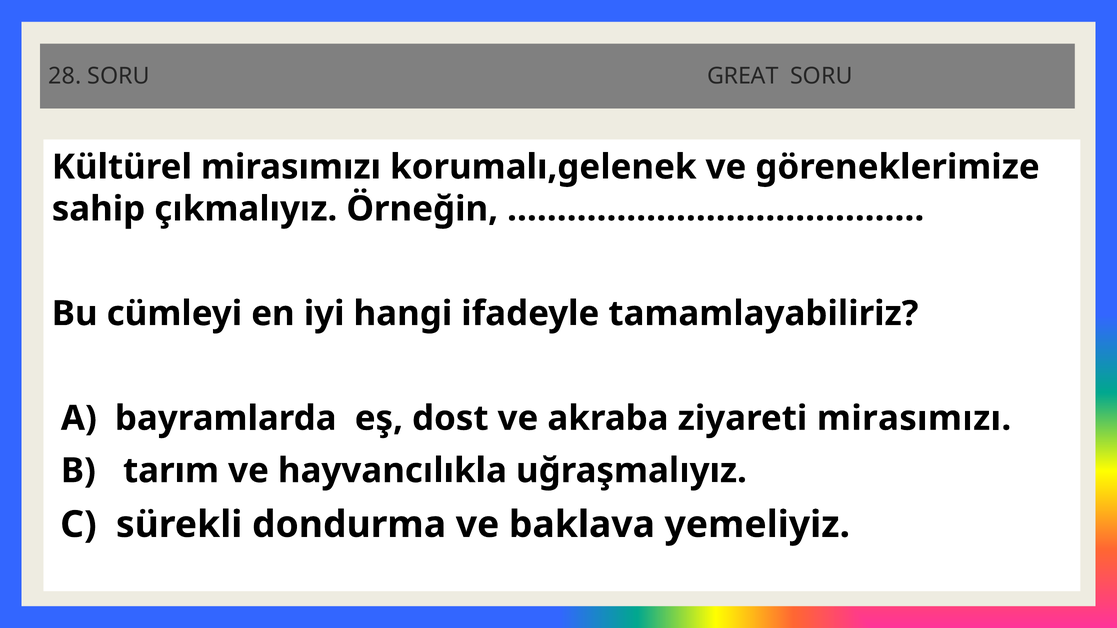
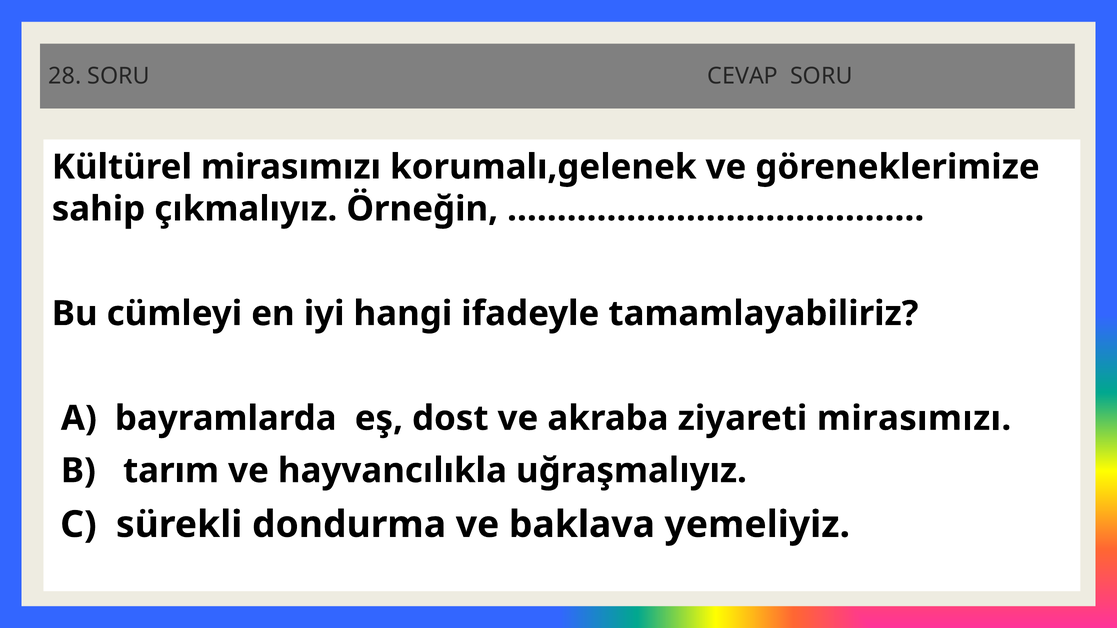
GREAT: GREAT -> CEVAP
